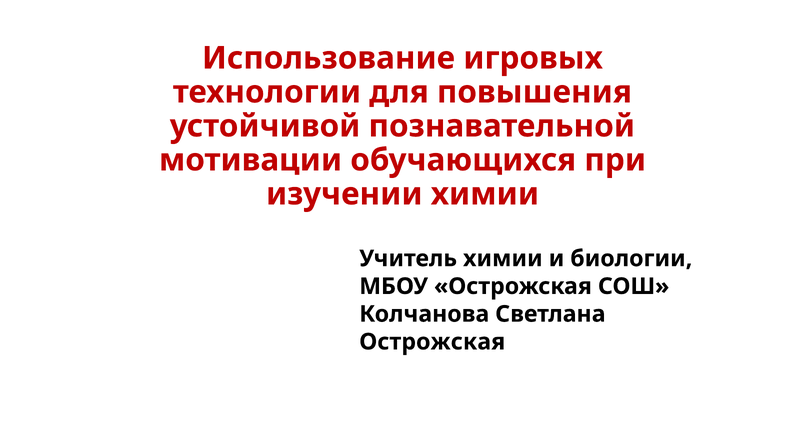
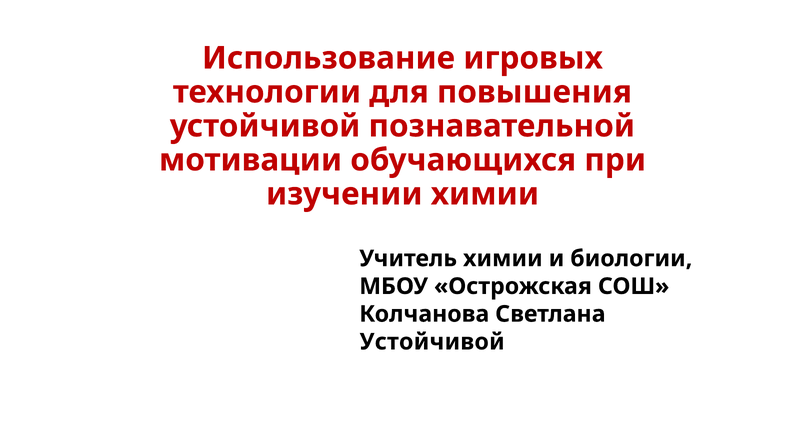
Острожская at (432, 342): Острожская -> Устойчивой
